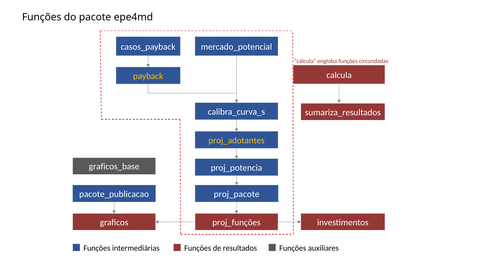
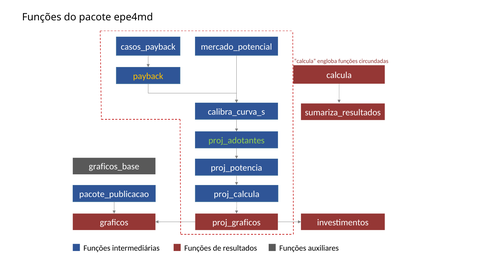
proj_adotantes colour: yellow -> light green
proj_pacote: proj_pacote -> proj_calcula
proj_funções: proj_funções -> proj_graficos
